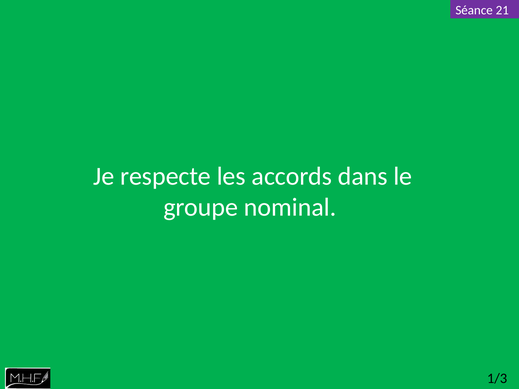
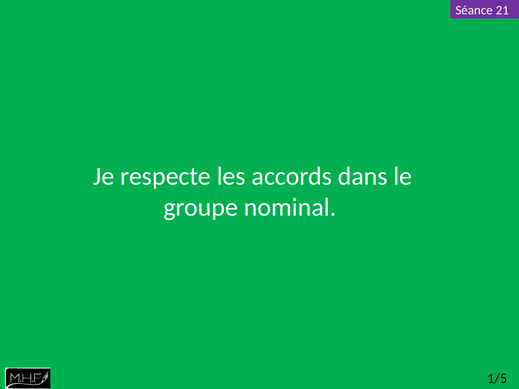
1/3: 1/3 -> 1/5
